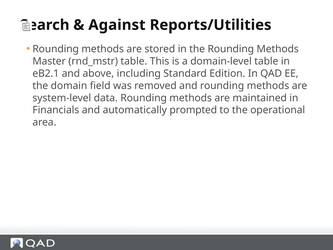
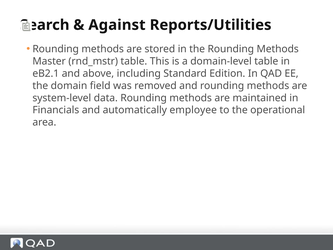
prompted: prompted -> employee
